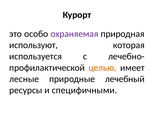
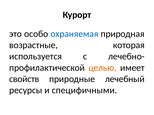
охраняемая colour: purple -> blue
используют: используют -> возрастные
лесные: лесные -> свойств
